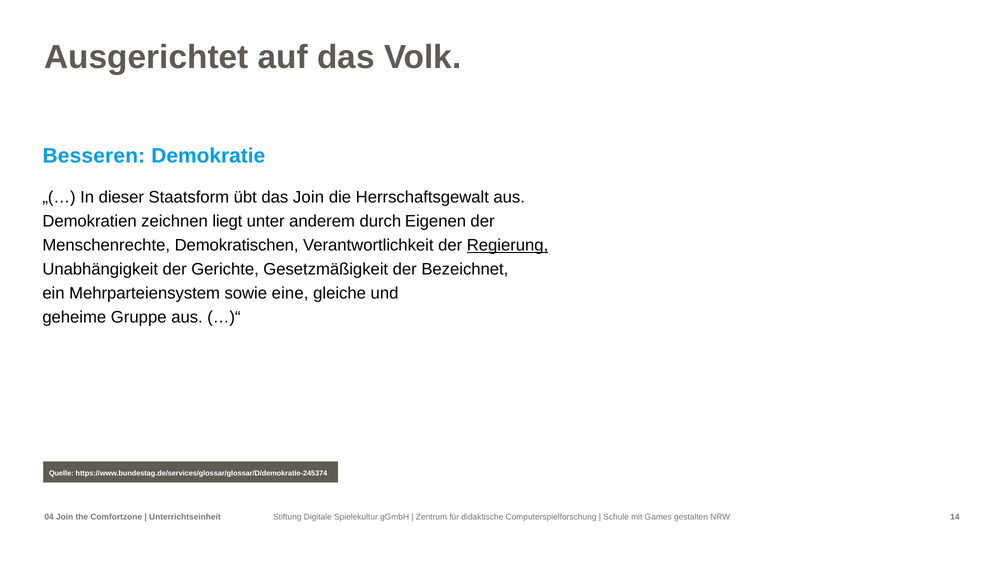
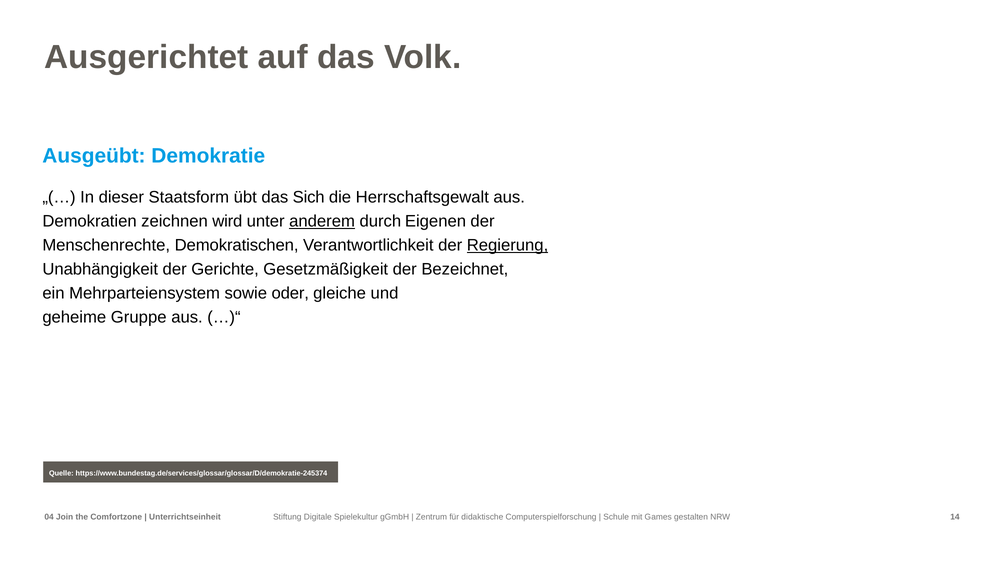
Besseren: Besseren -> Ausgeübt
das Join: Join -> Sich
liegt: liegt -> wird
anderem underline: none -> present
eine: eine -> oder
